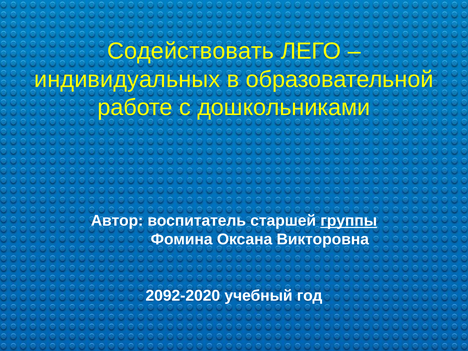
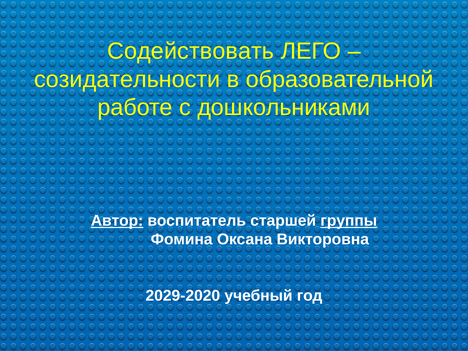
индивидуальных: индивидуальных -> созидательности
Автор underline: none -> present
2092-2020: 2092-2020 -> 2029-2020
